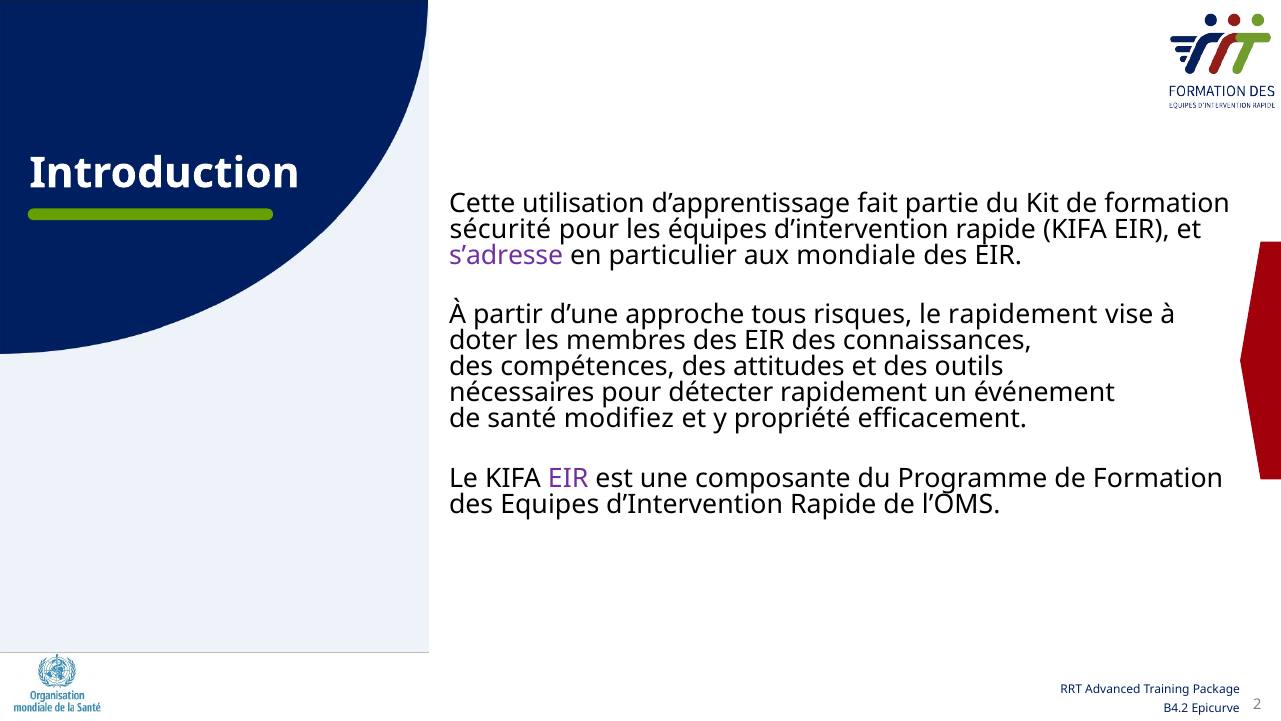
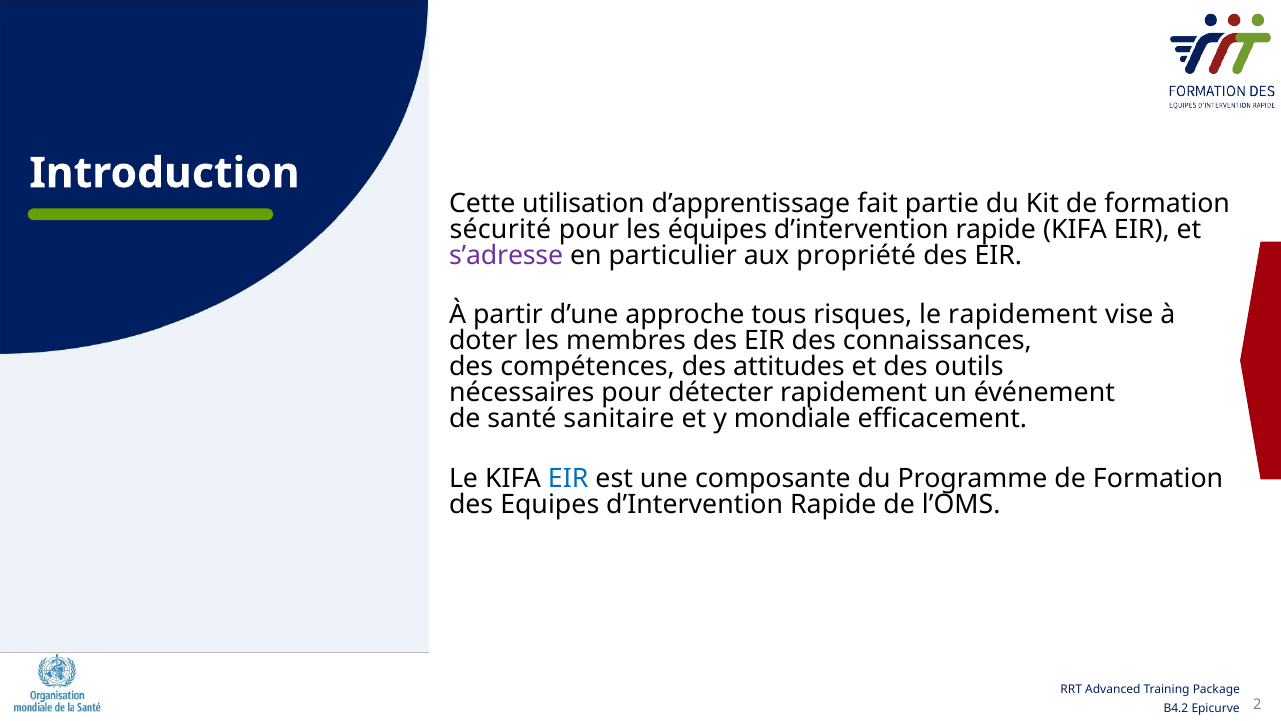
mondiale: mondiale -> propriété
modifiez: modifiez -> sanitaire
propriété: propriété -> mondiale
EIR at (568, 478) colour: purple -> blue
